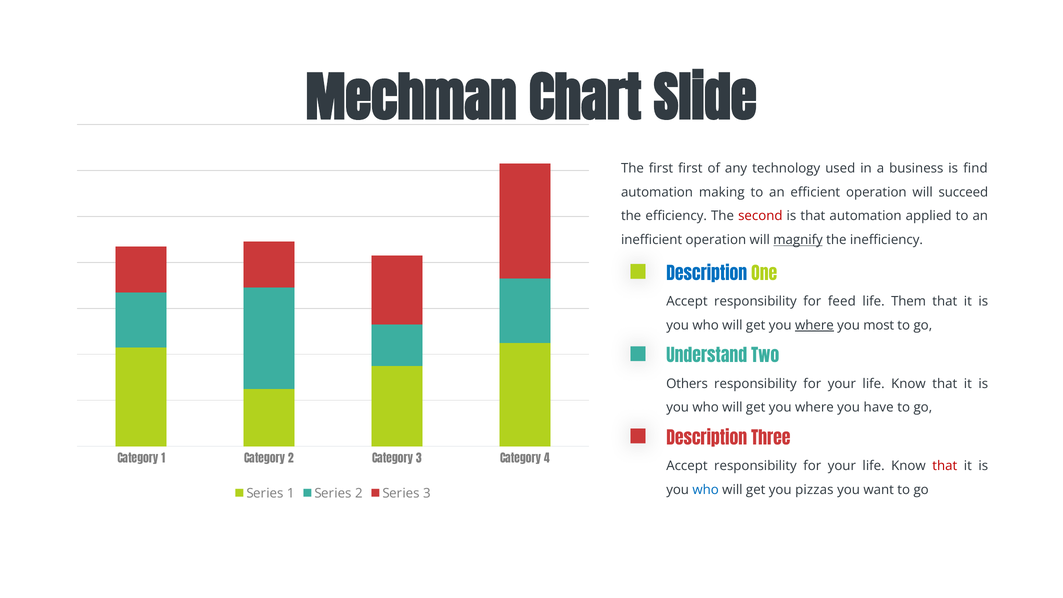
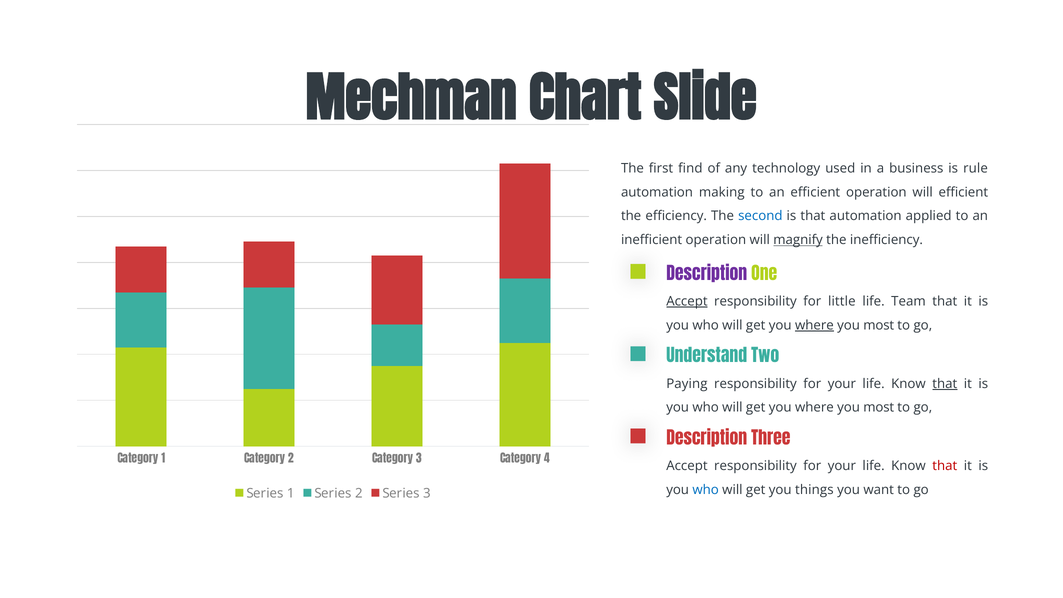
first first: first -> find
find: find -> rule
will succeed: succeed -> efficient
second colour: red -> blue
Description at (707, 274) colour: blue -> purple
Accept at (687, 301) underline: none -> present
feed: feed -> little
Them: Them -> Team
Others: Others -> Paying
that at (945, 384) underline: none -> present
have at (879, 408): have -> most
pizzas: pizzas -> things
